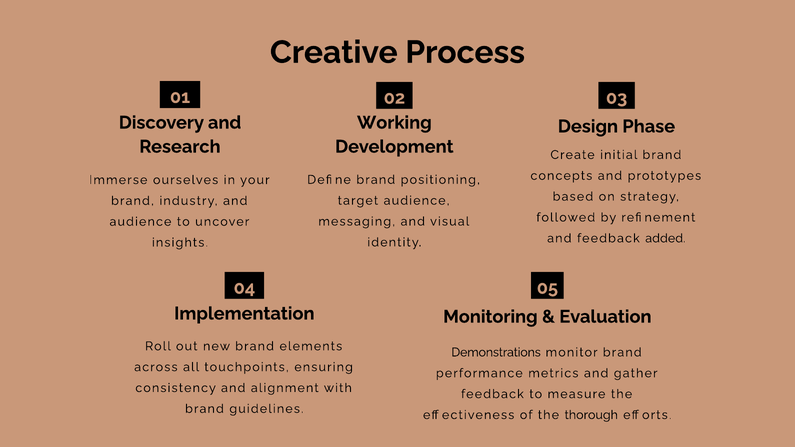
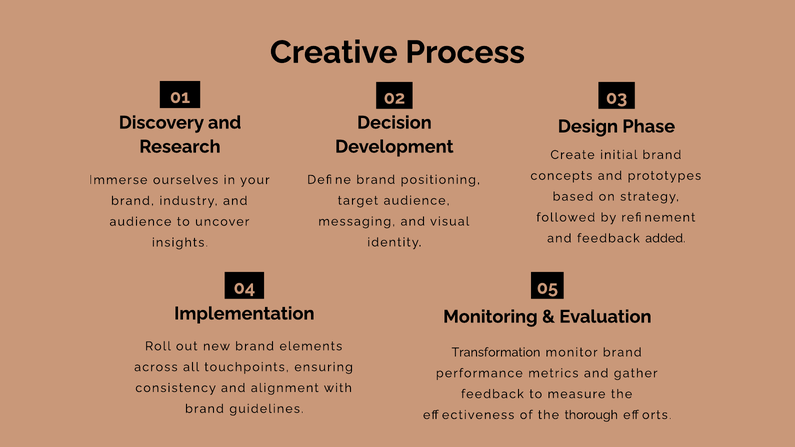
Working: Working -> Decision
Demonstrations: Demonstrations -> Transformation
